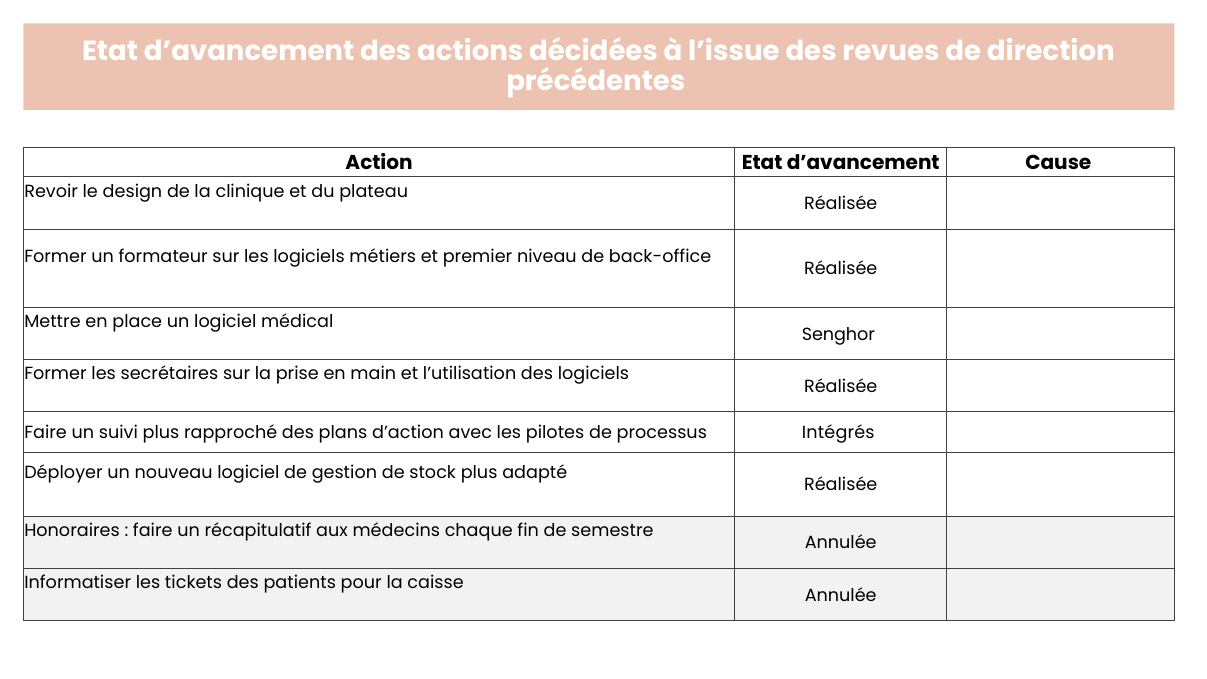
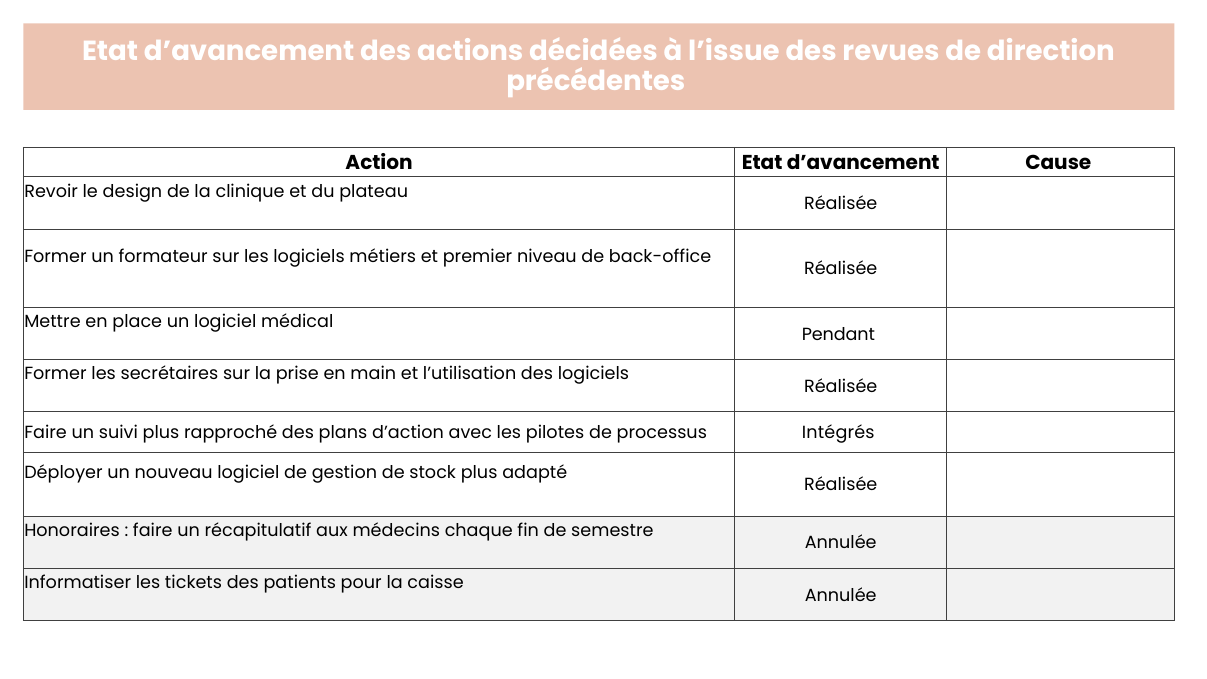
Senghor: Senghor -> Pendant
